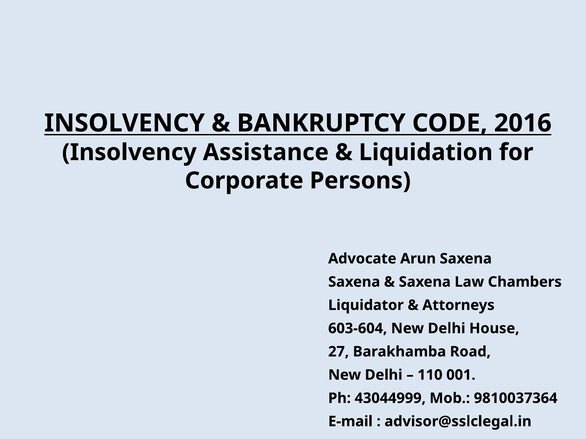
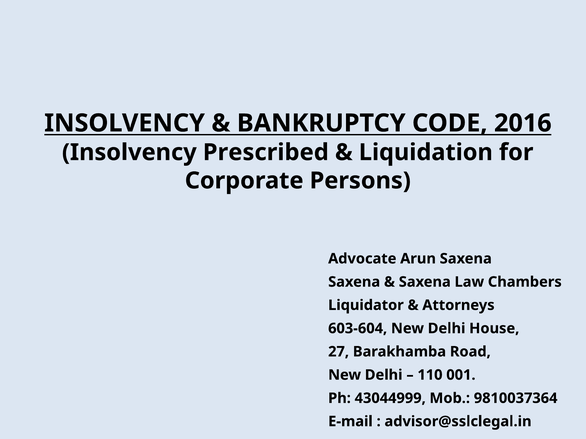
Assistance: Assistance -> Prescribed
